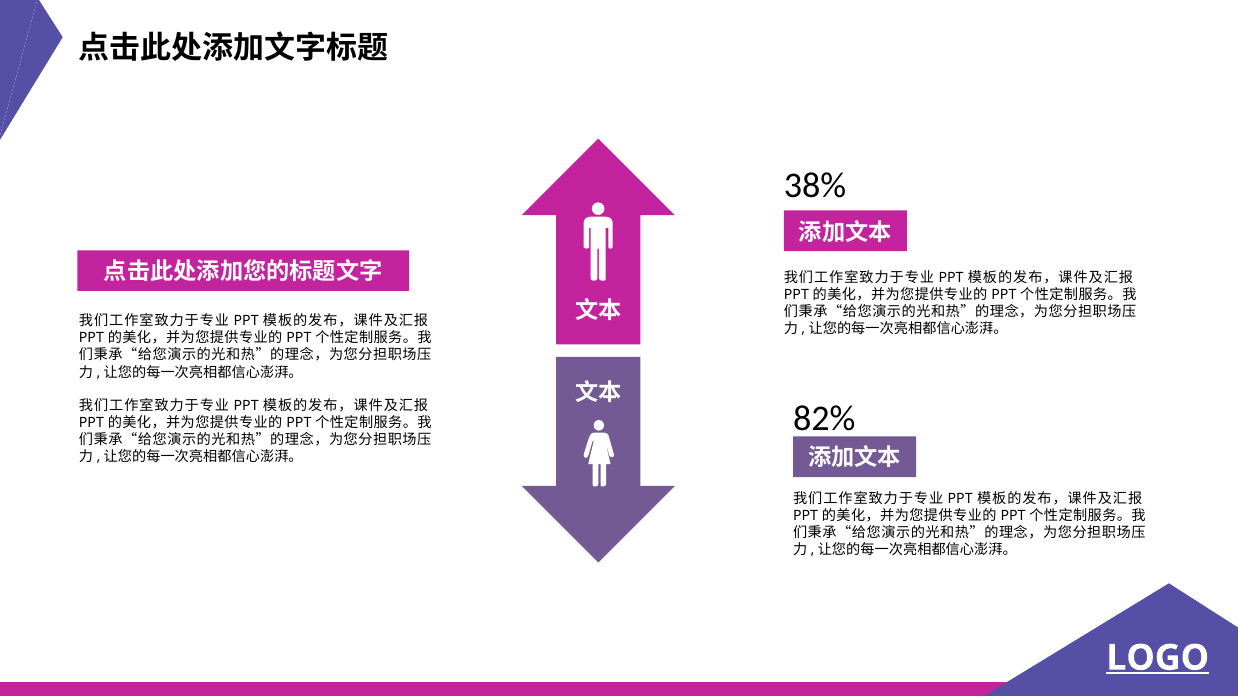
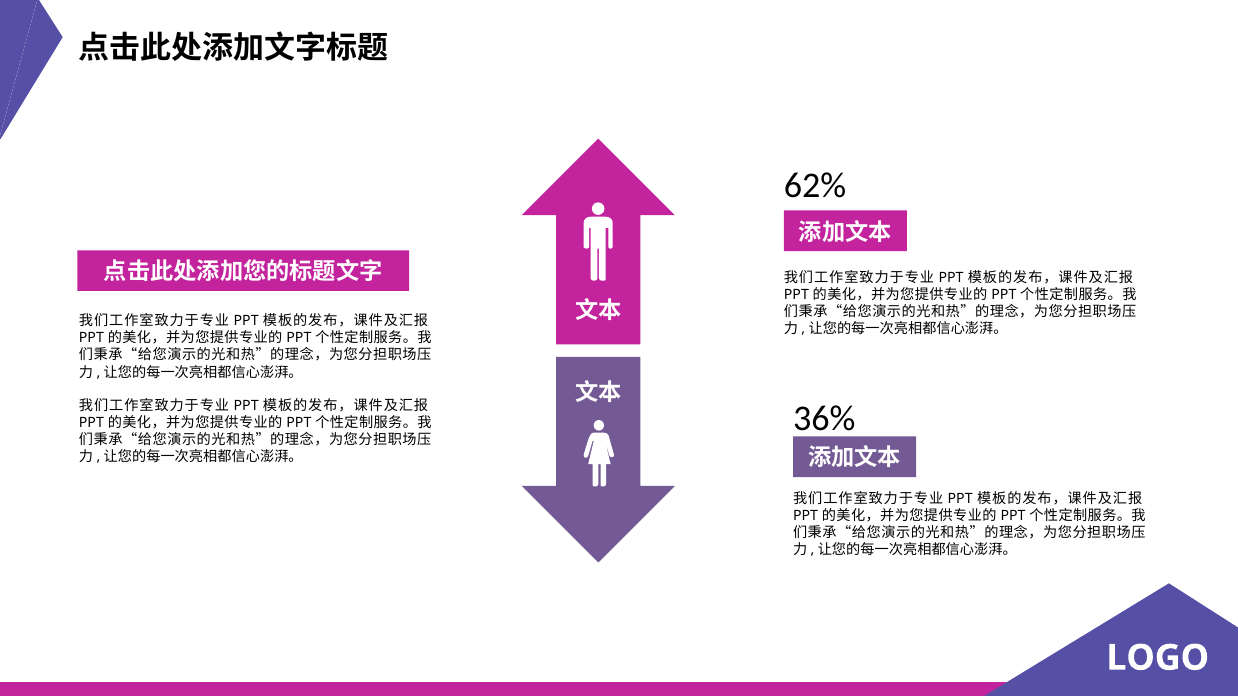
38%: 38% -> 62%
82%: 82% -> 36%
LOGO underline: present -> none
